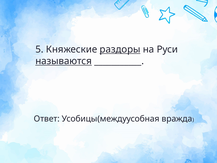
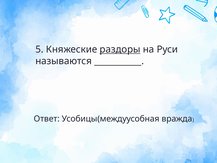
называются underline: present -> none
